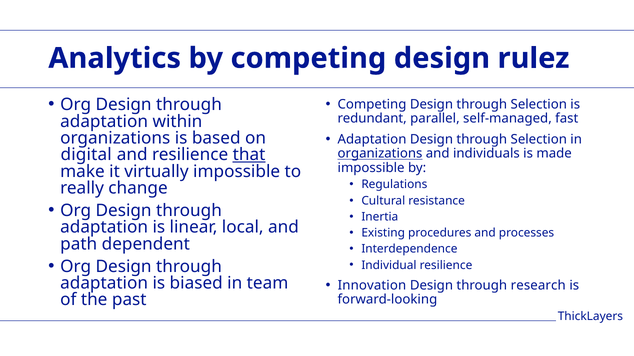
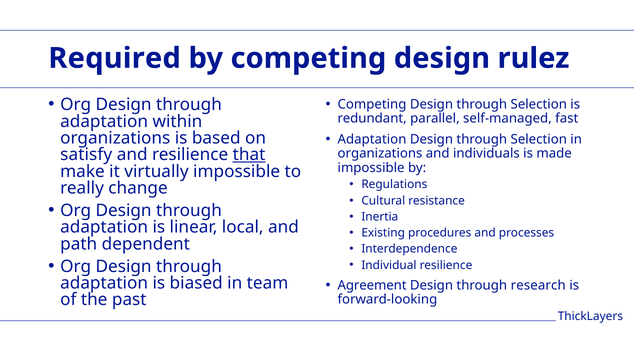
Analytics: Analytics -> Required
organizations at (380, 154) underline: present -> none
digital: digital -> satisfy
Innovation: Innovation -> Agreement
